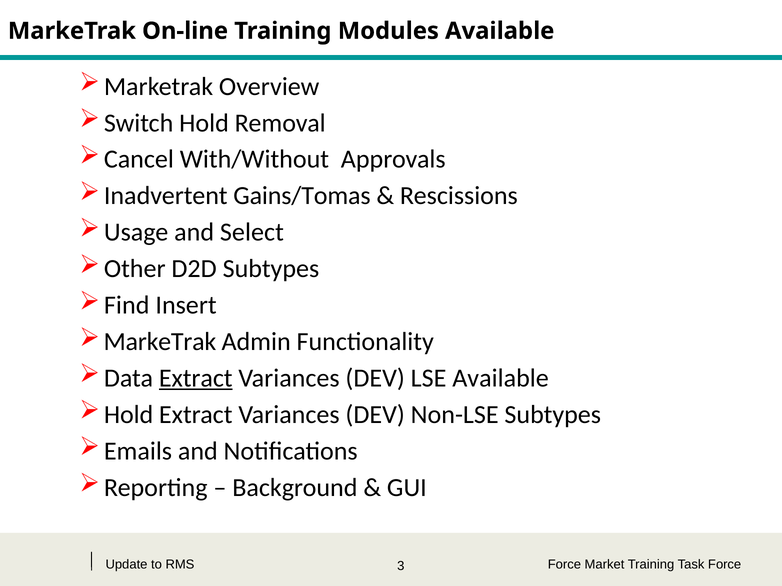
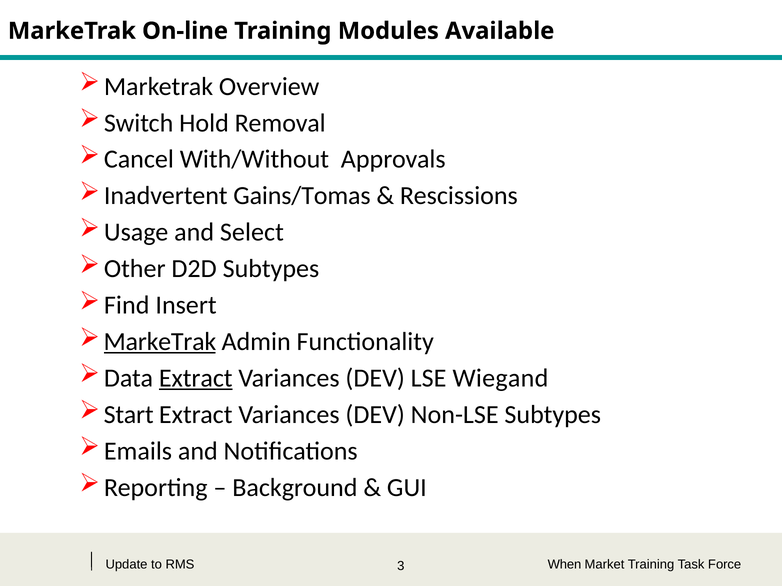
MarkeTrak at (160, 342) underline: none -> present
LSE Available: Available -> Wiegand
Hold at (129, 415): Hold -> Start
Force at (564, 565): Force -> When
